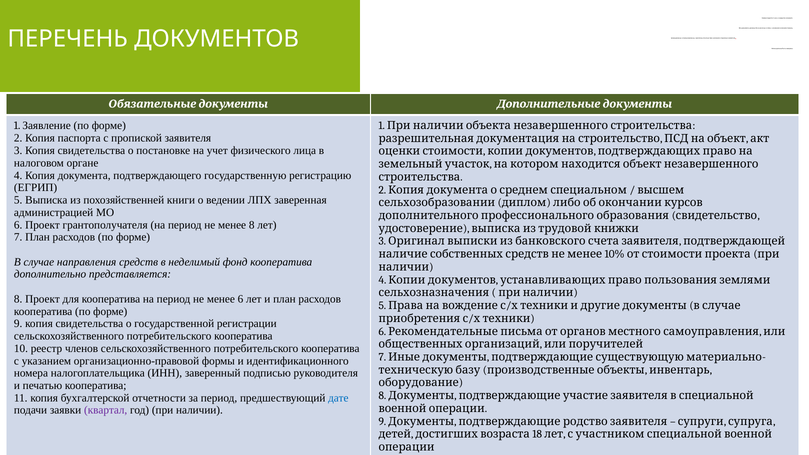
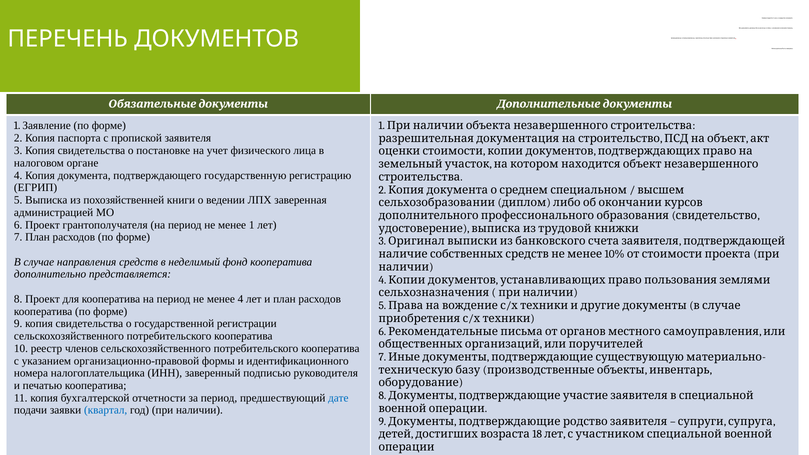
менее 8: 8 -> 1
менее 6: 6 -> 4
квартал colour: purple -> blue
